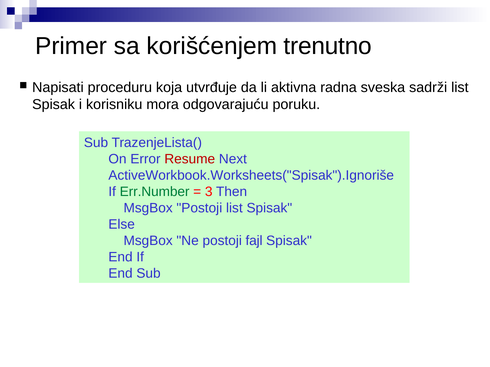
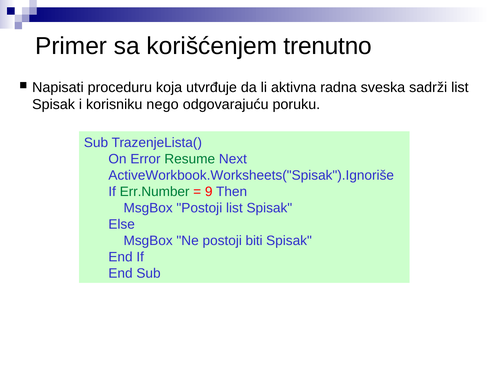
mora: mora -> nego
Resume colour: red -> green
3: 3 -> 9
fajl: fajl -> biti
